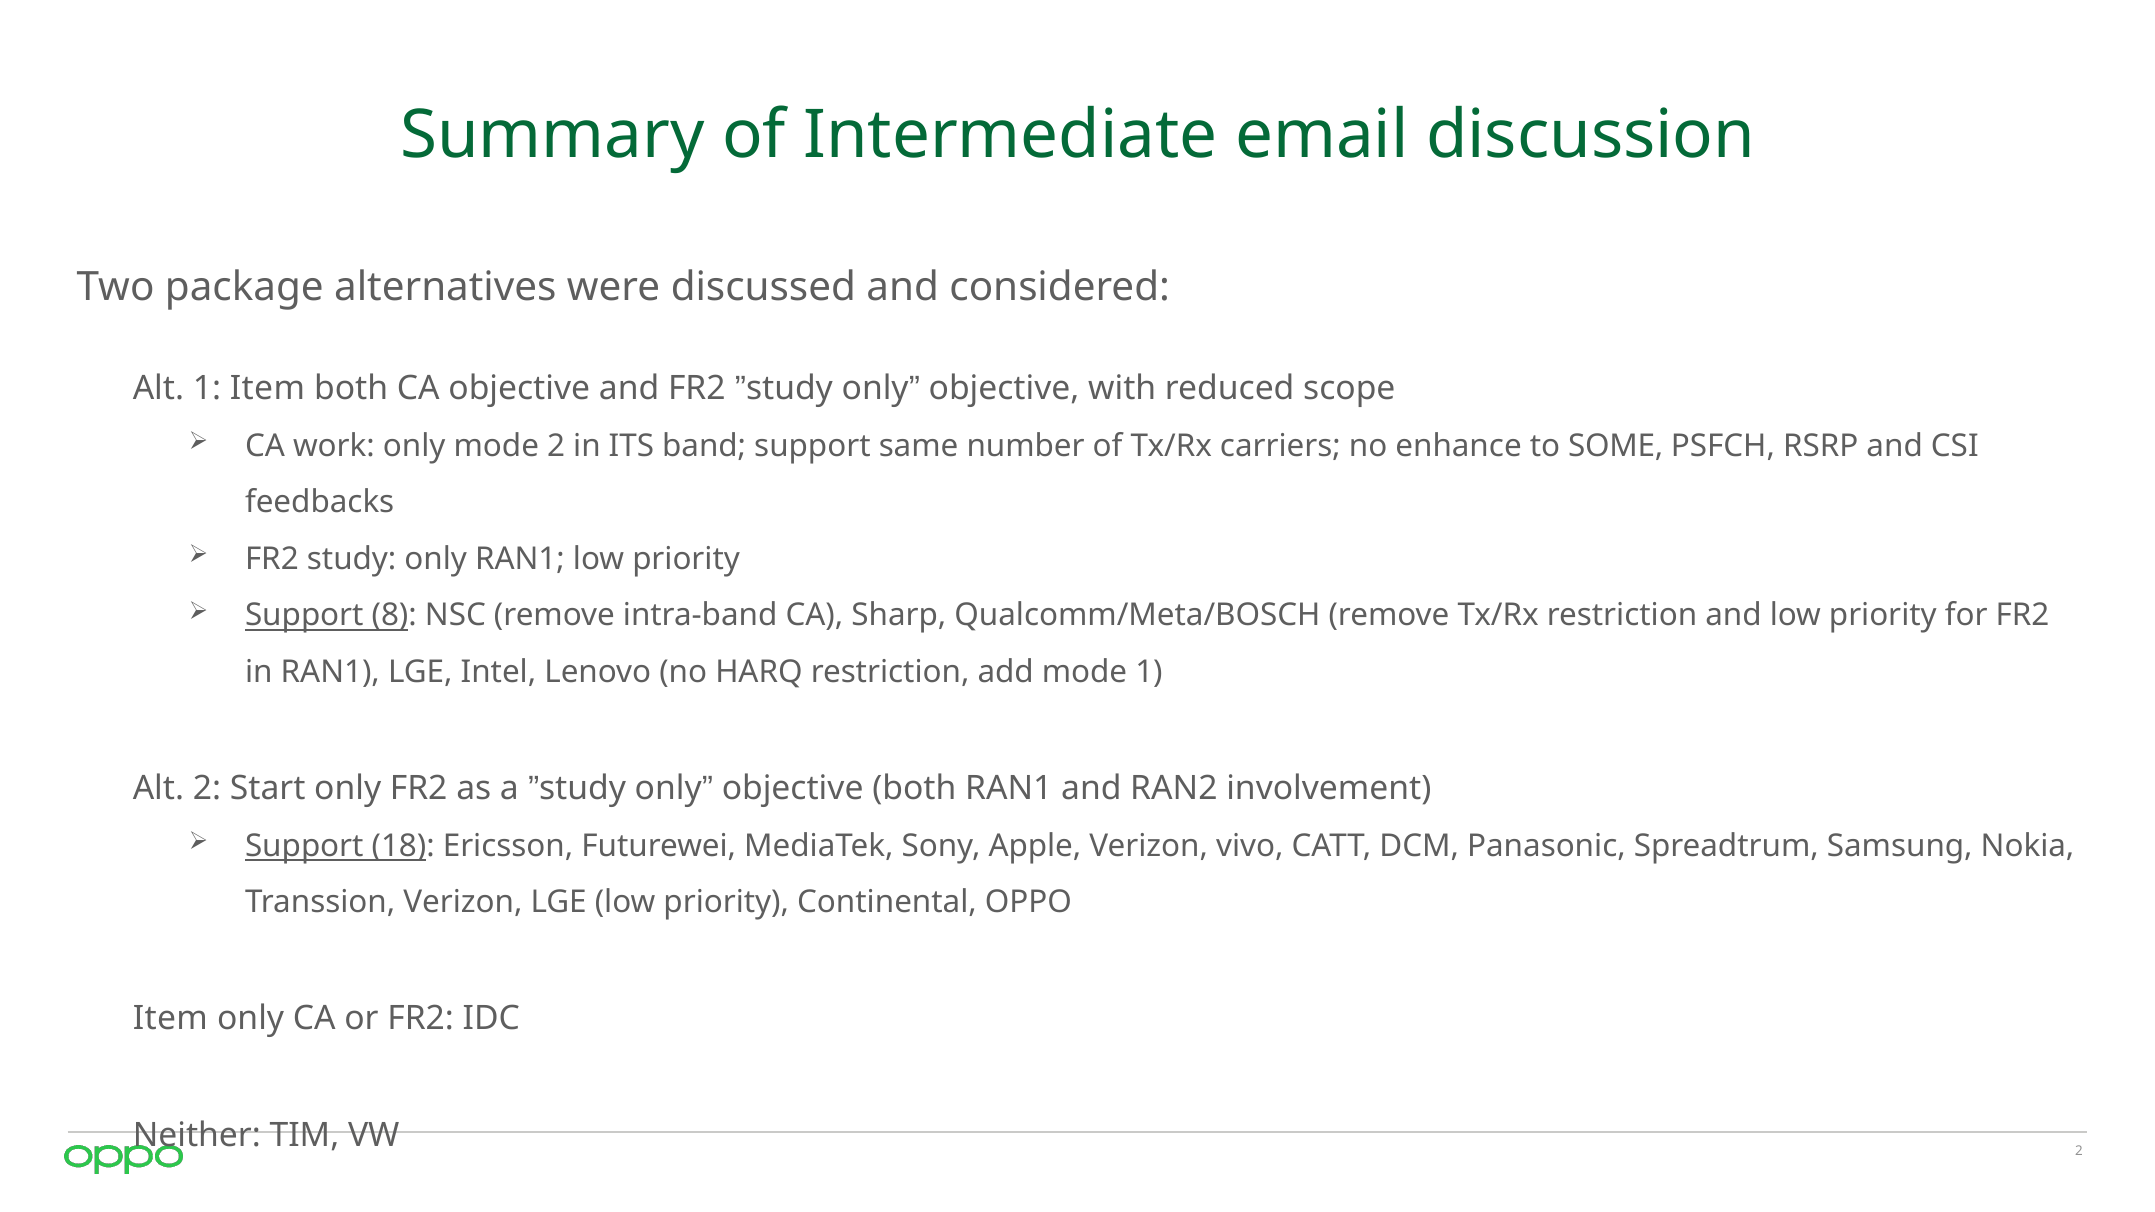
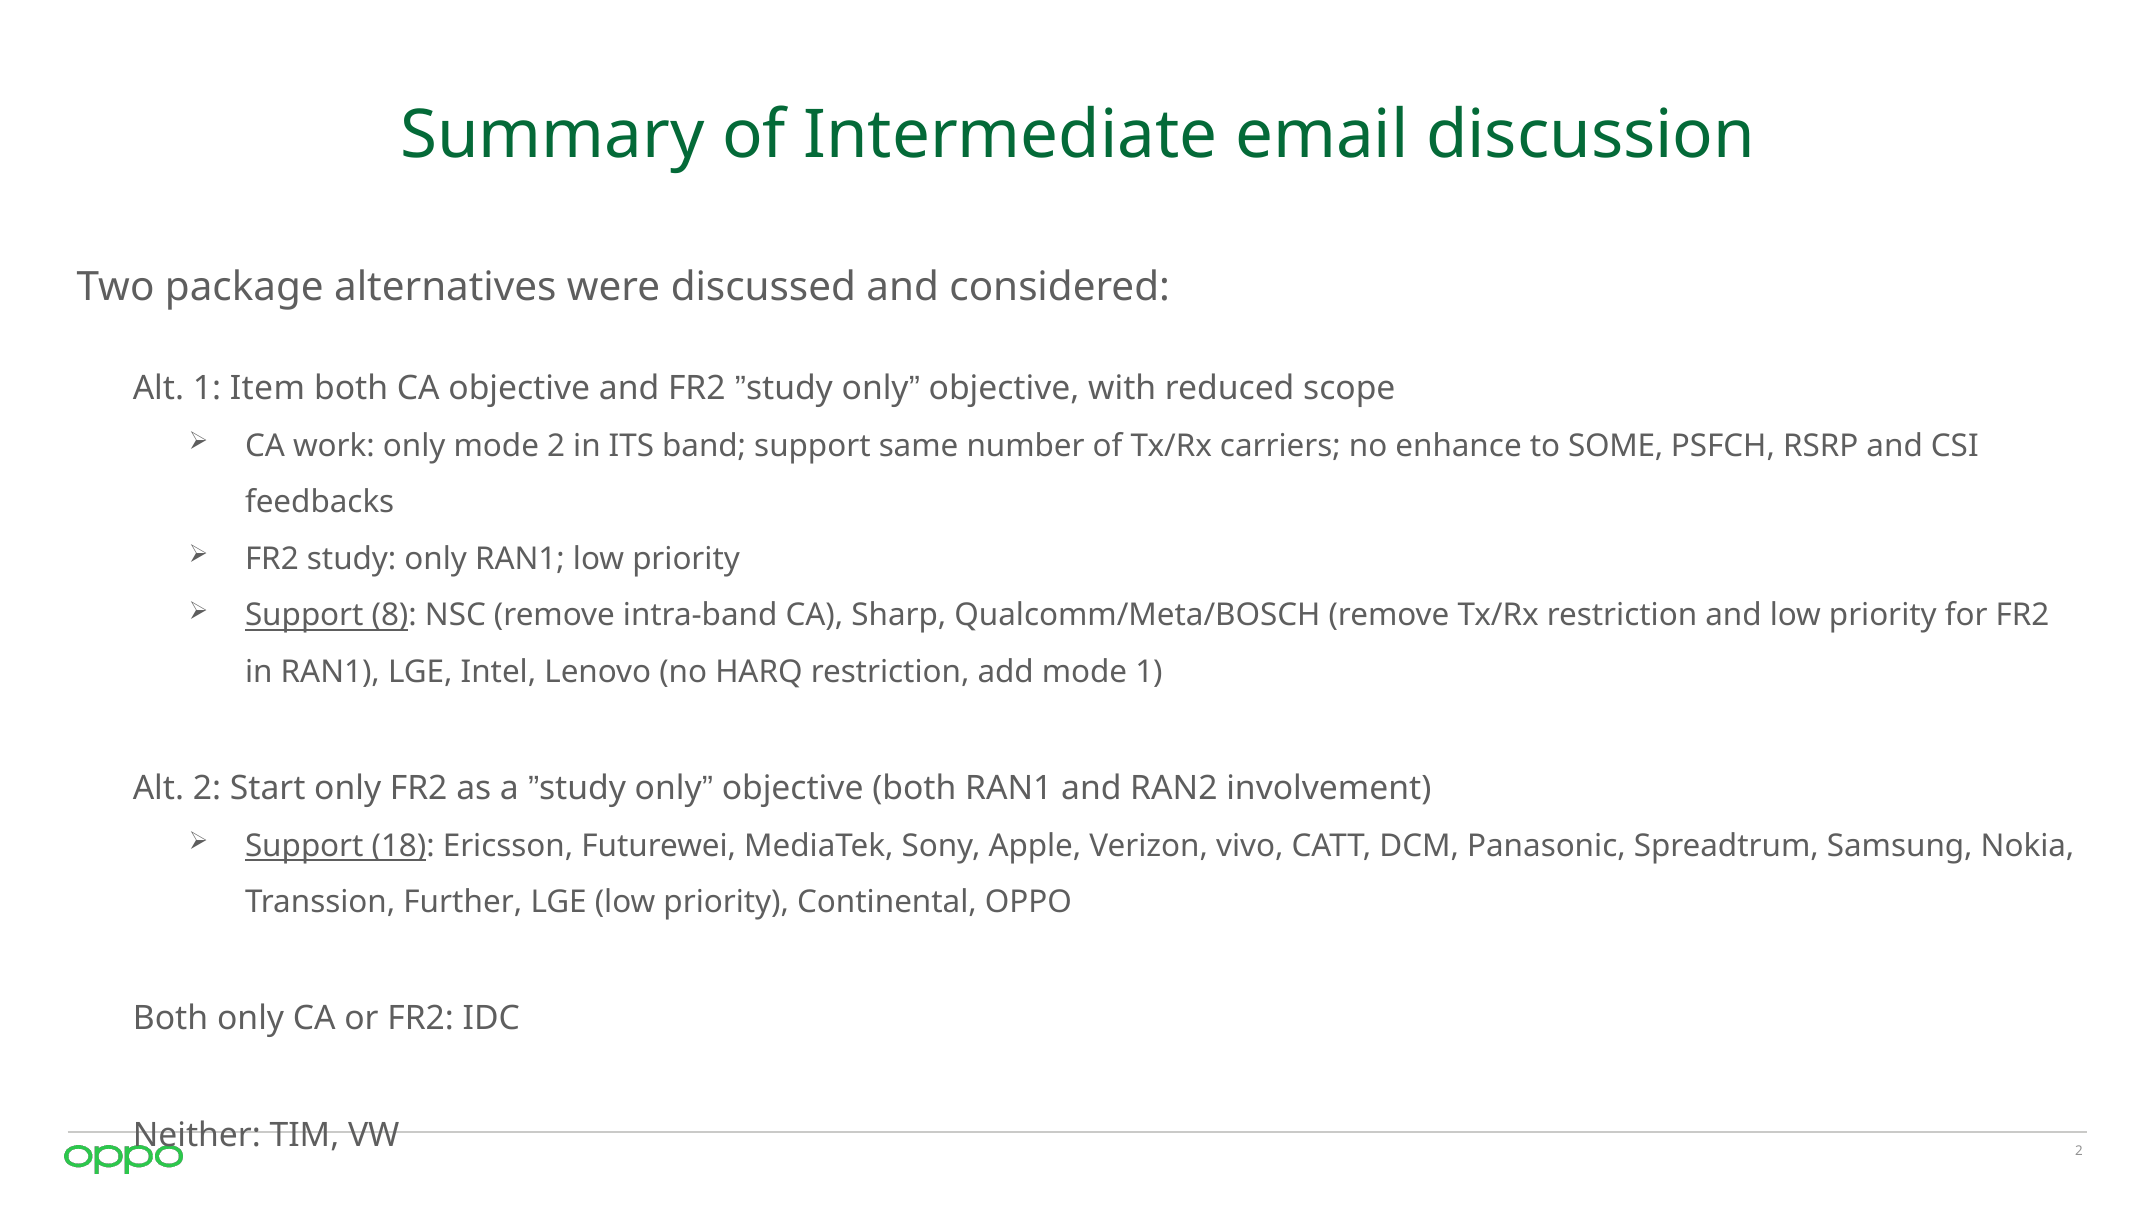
Transsion Verizon: Verizon -> Further
Item at (170, 1019): Item -> Both
